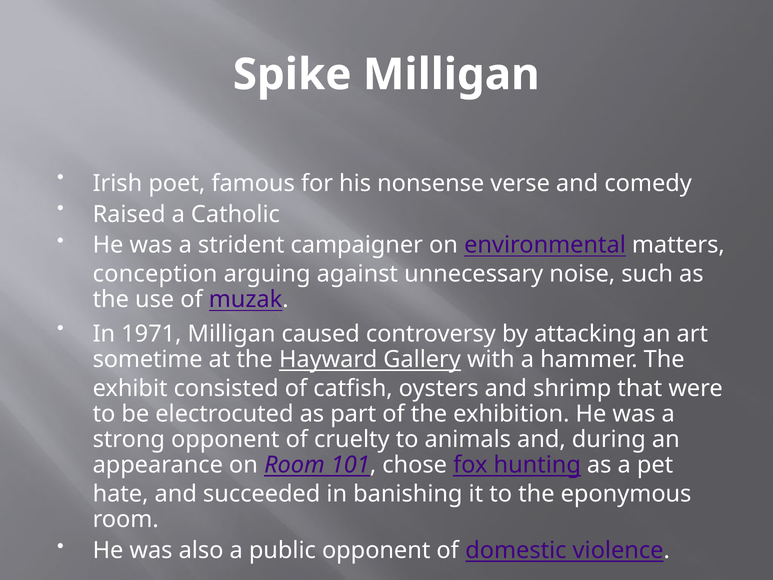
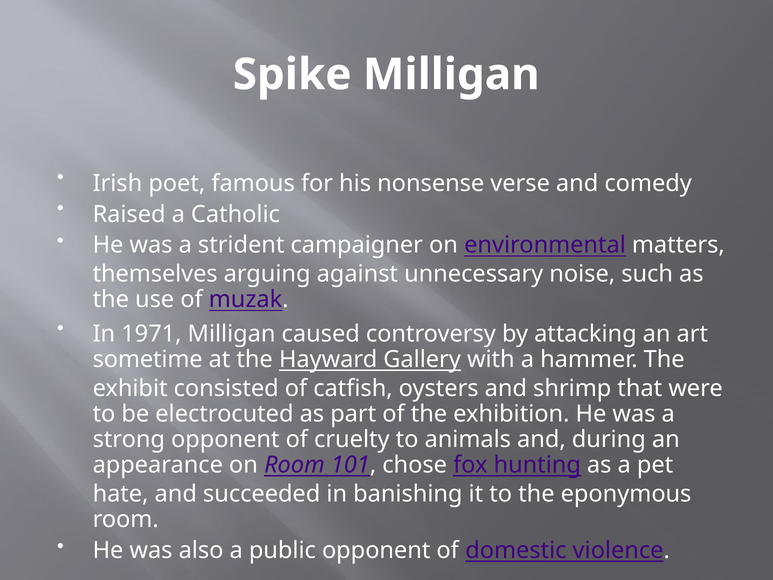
conception: conception -> themselves
